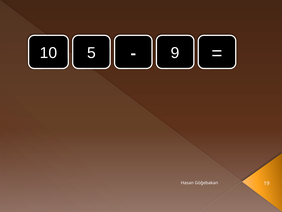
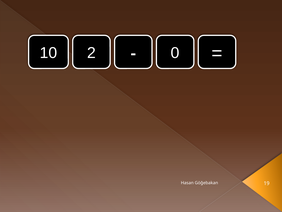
5: 5 -> 2
9: 9 -> 0
